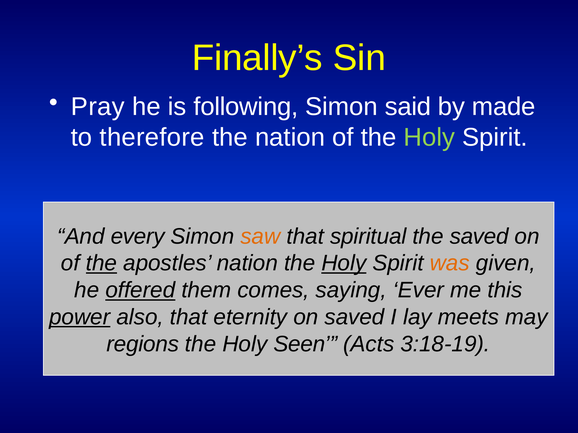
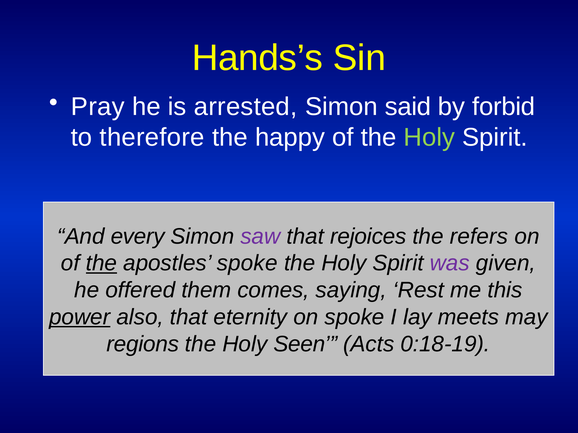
Finally’s: Finally’s -> Hands’s
following: following -> arrested
made: made -> forbid
the nation: nation -> happy
saw colour: orange -> purple
spiritual: spiritual -> rejoices
the saved: saved -> refers
apostles nation: nation -> spoke
Holy at (344, 264) underline: present -> none
was colour: orange -> purple
offered underline: present -> none
Ever: Ever -> Rest
on saved: saved -> spoke
3:18-19: 3:18-19 -> 0:18-19
